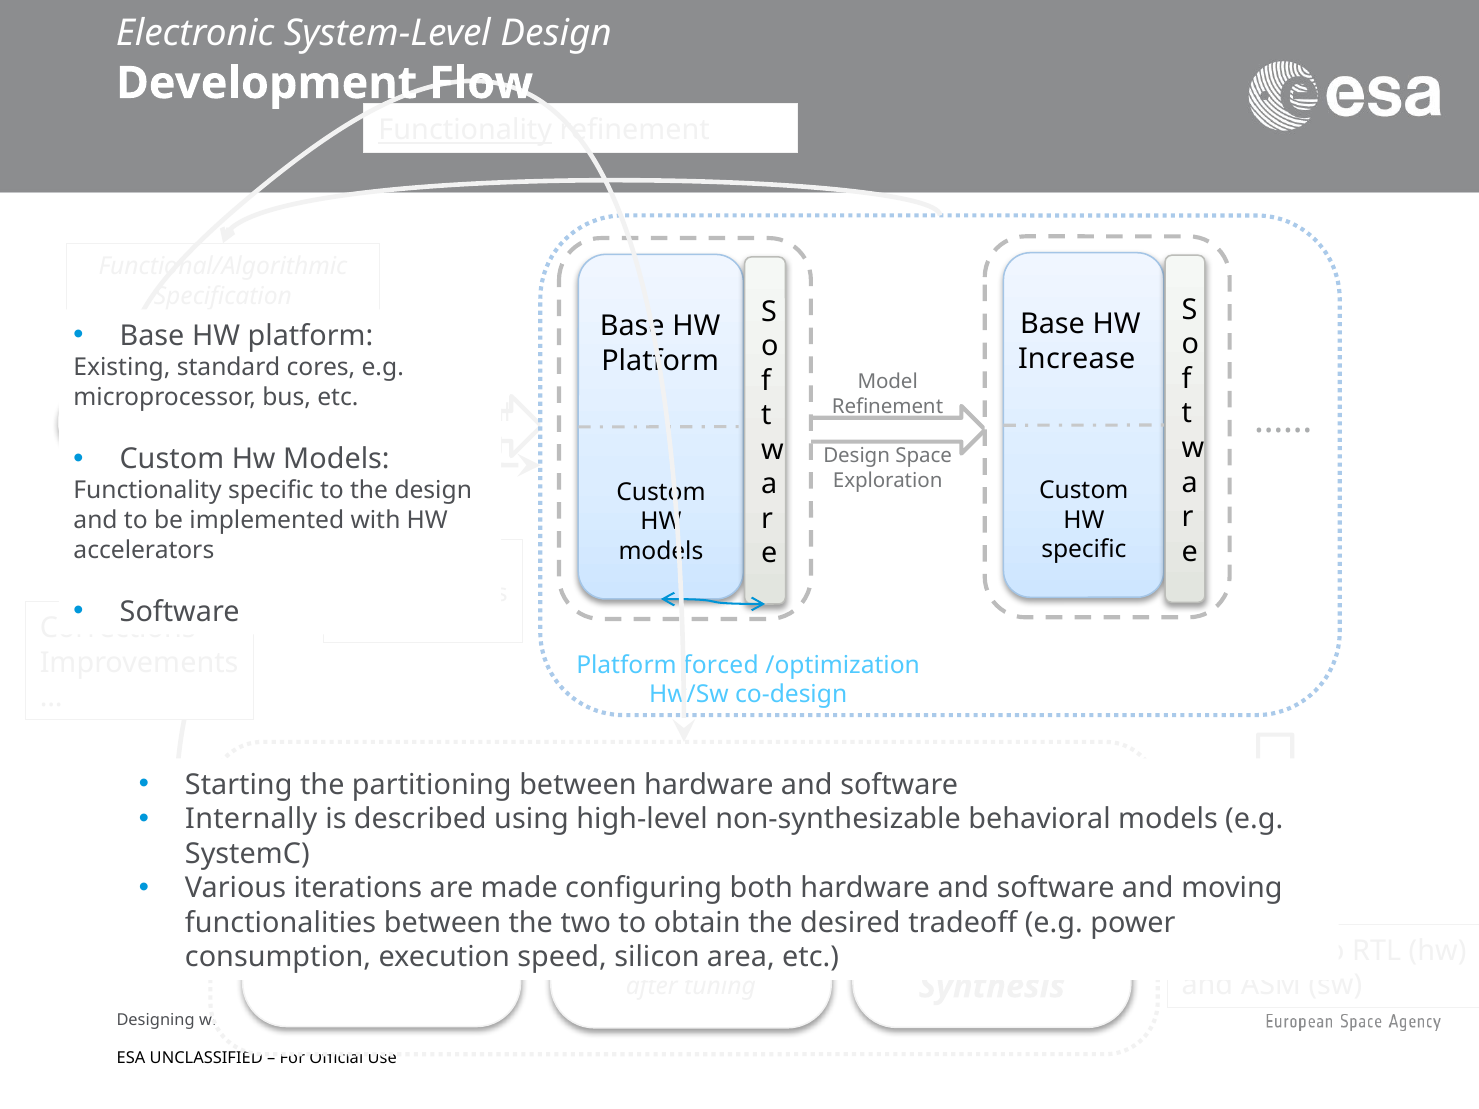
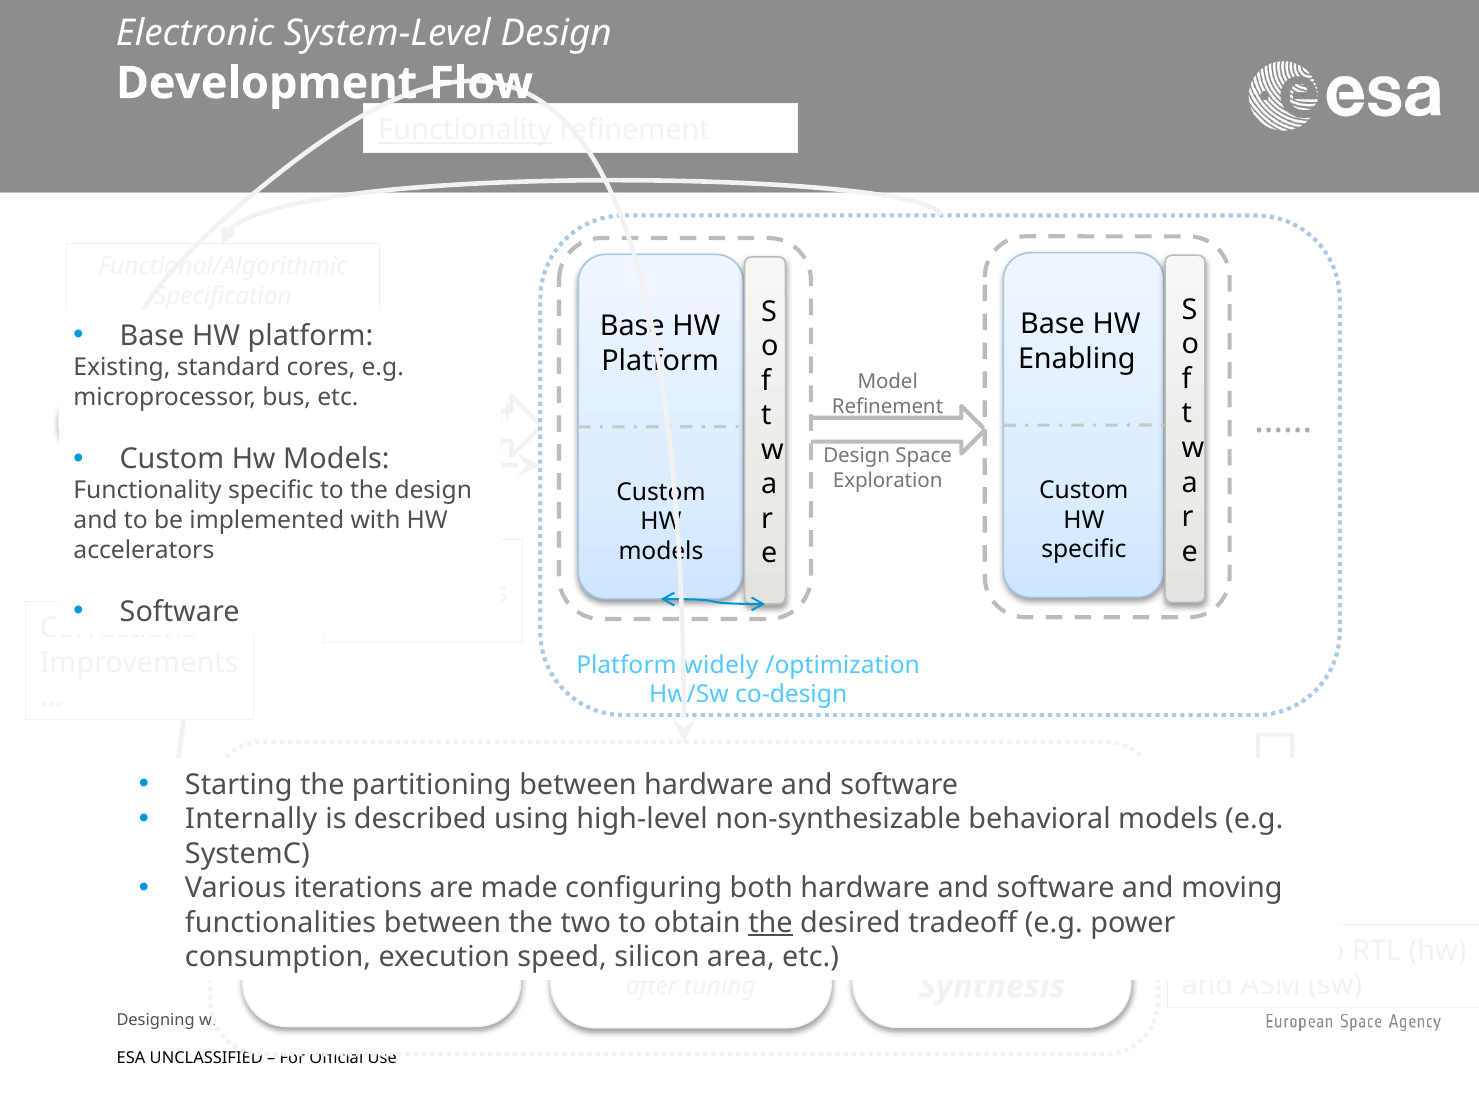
Increase: Increase -> Enabling
forced: forced -> widely
the at (770, 923) underline: none -> present
